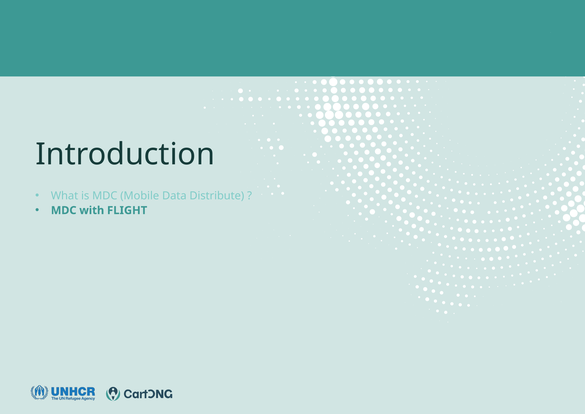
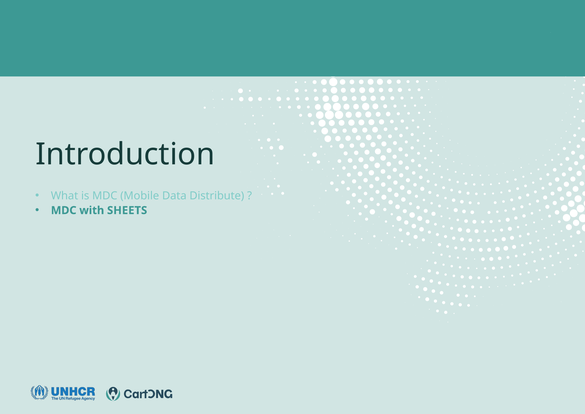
FLIGHT: FLIGHT -> SHEETS
